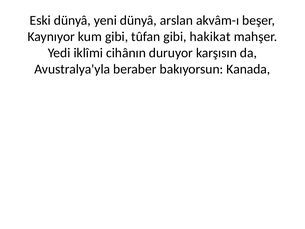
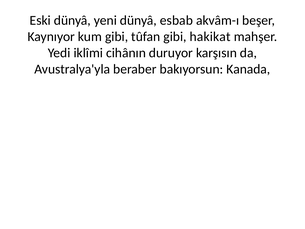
arslan: arslan -> esbab
